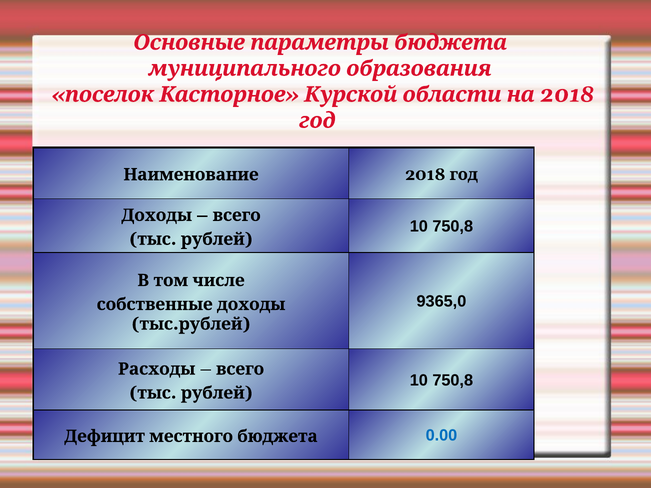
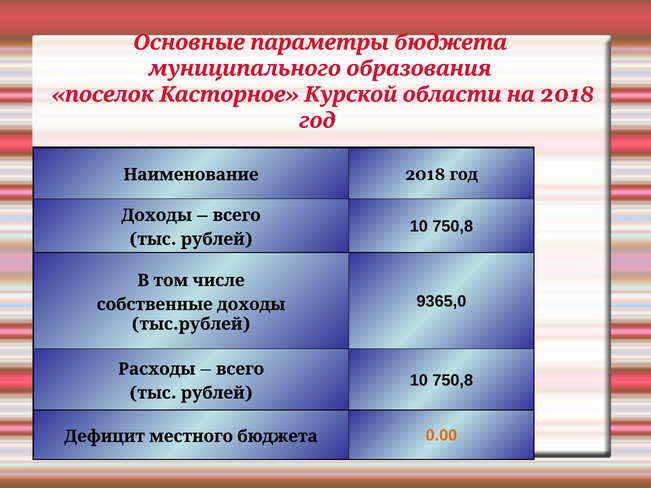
0.00 colour: blue -> orange
